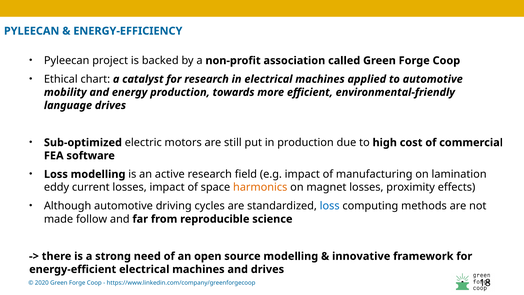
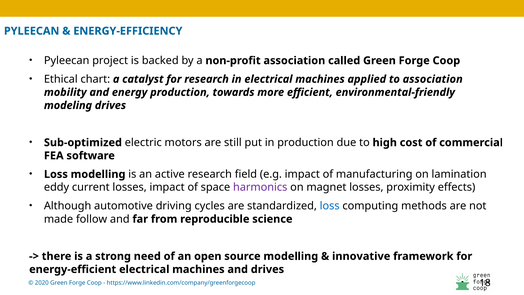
to automotive: automotive -> association
language: language -> modeling
harmonics colour: orange -> purple
